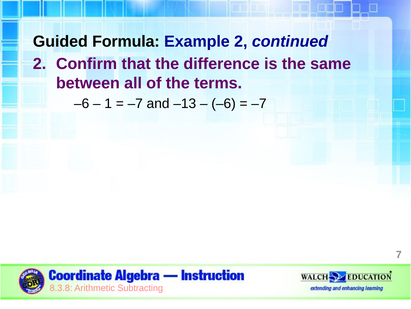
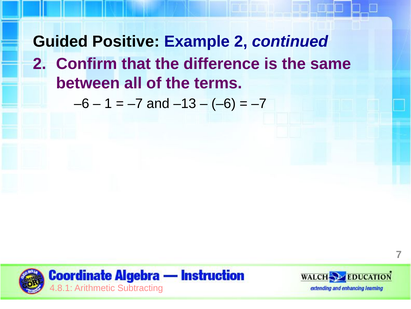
Formula: Formula -> Positive
8.3.8: 8.3.8 -> 4.8.1
